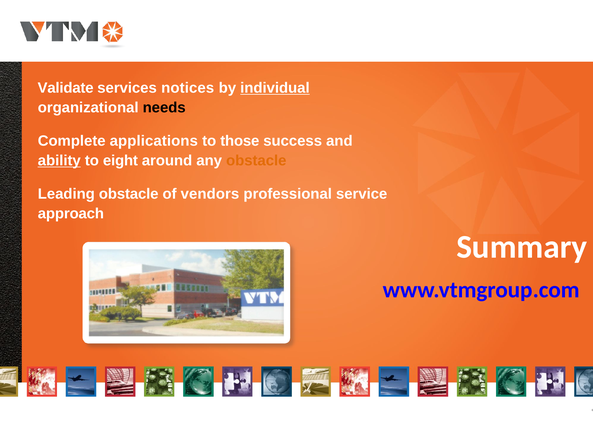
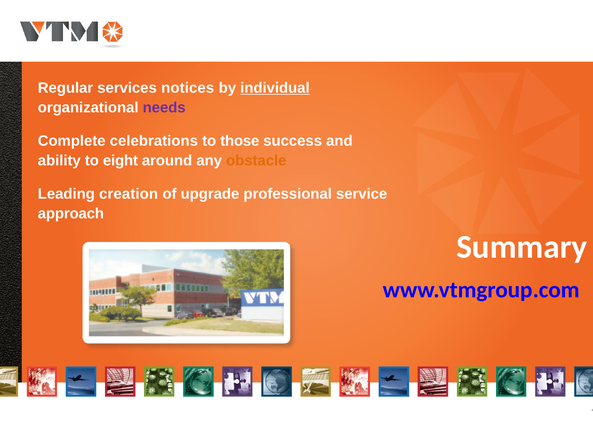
Validate: Validate -> Regular
needs colour: black -> purple
applications: applications -> celebrations
ability underline: present -> none
Leading obstacle: obstacle -> creation
vendors: vendors -> upgrade
